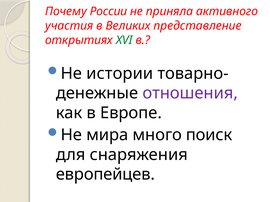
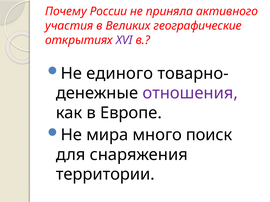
представление: представление -> географические
XVI colour: green -> purple
истории: истории -> единого
европейцев: европейцев -> территории
